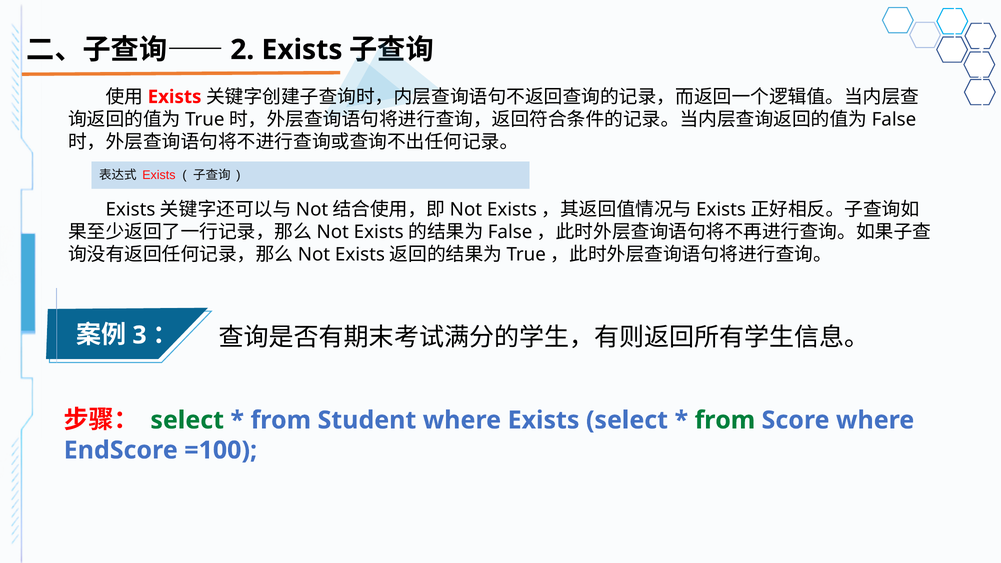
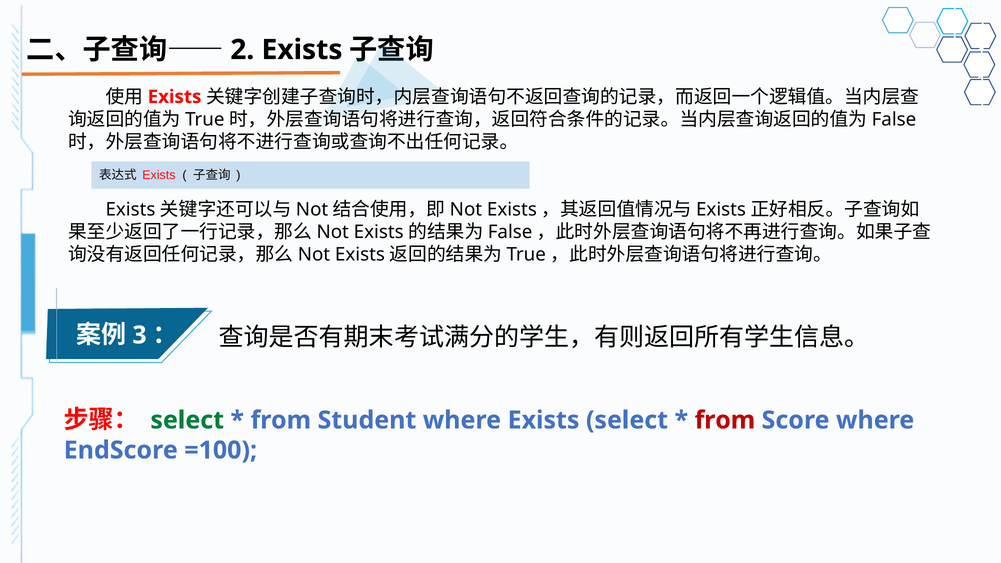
from at (725, 420) colour: green -> red
